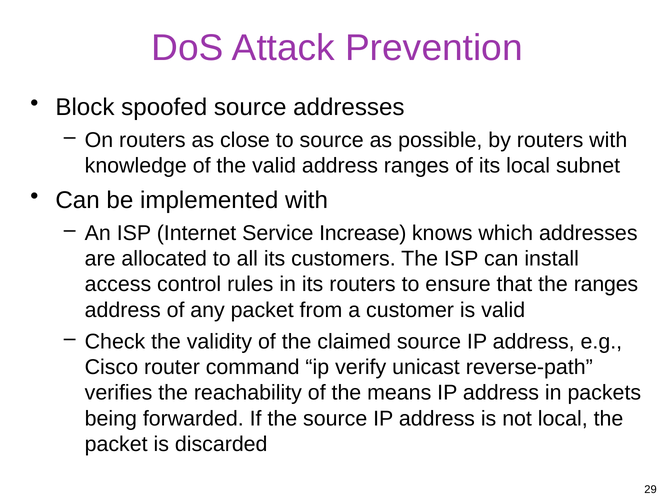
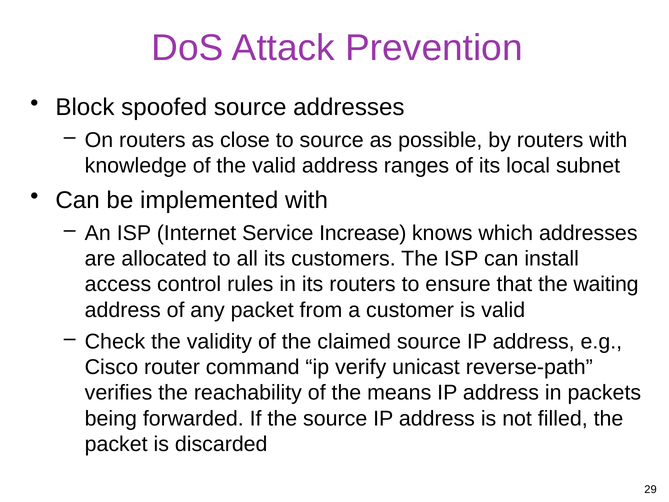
the ranges: ranges -> waiting
not local: local -> filled
